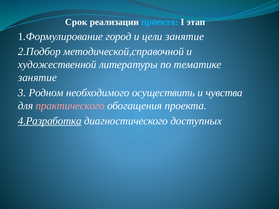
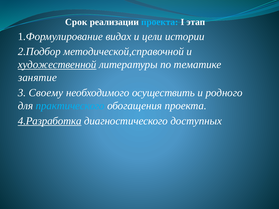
город: город -> видах
цели занятие: занятие -> истории
художественной underline: none -> present
Родном: Родном -> Своему
чувства: чувства -> родного
практического colour: pink -> light blue
